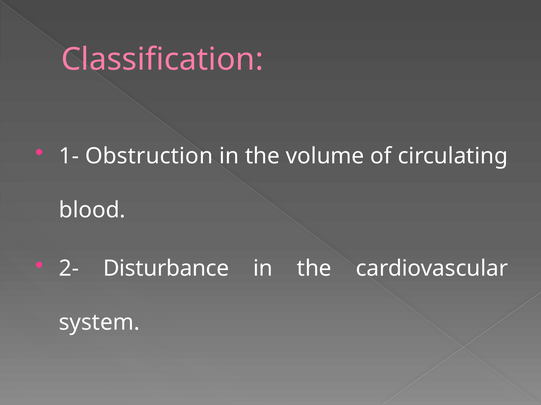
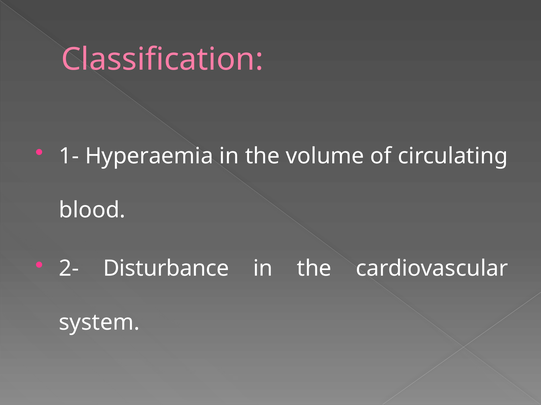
Obstruction: Obstruction -> Hyperaemia
